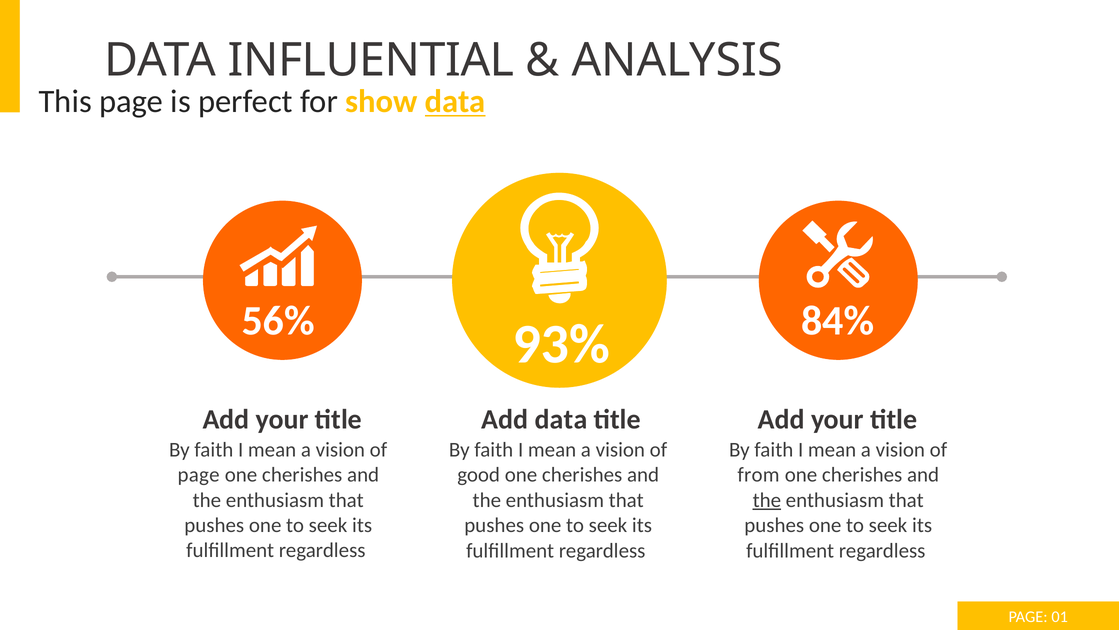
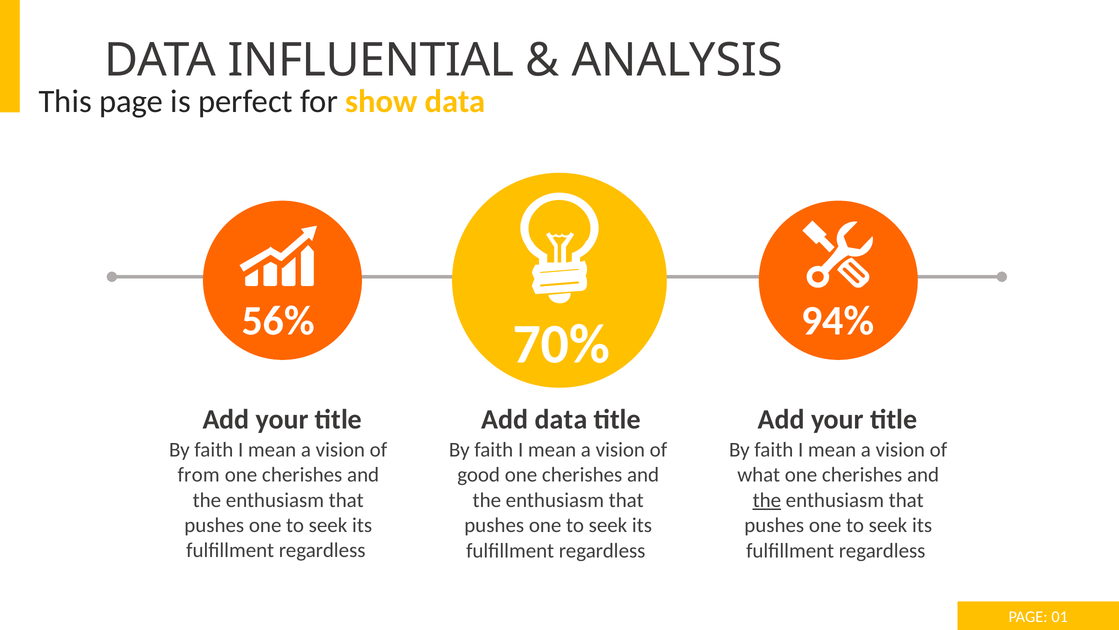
data at (455, 102) underline: present -> none
84%: 84% -> 94%
93%: 93% -> 70%
page at (199, 474): page -> from
from: from -> what
